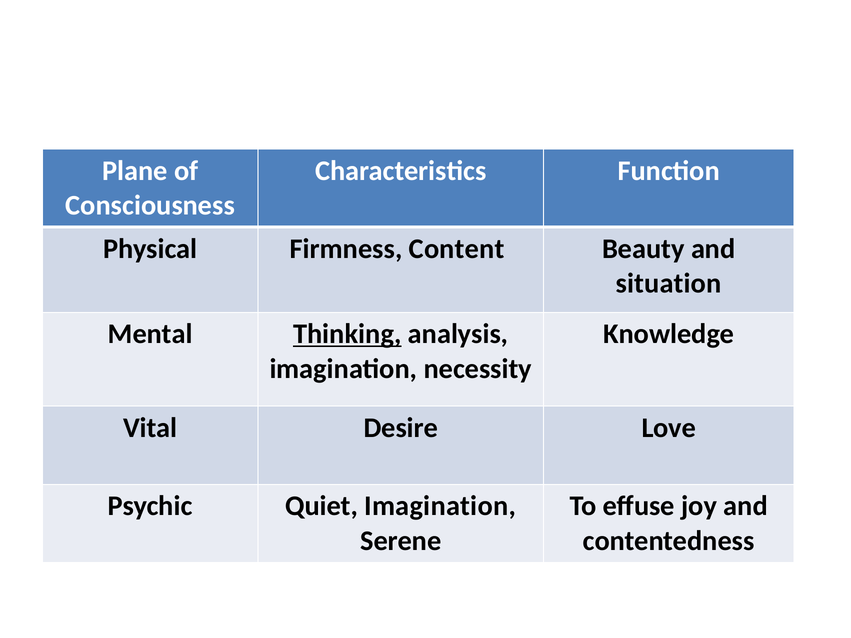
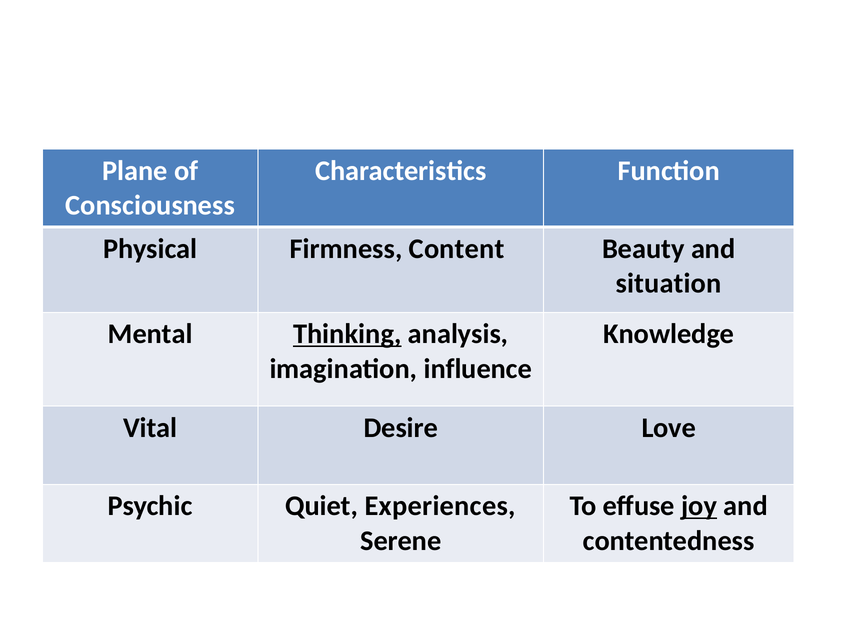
necessity: necessity -> influence
Quiet Imagination: Imagination -> Experiences
joy underline: none -> present
